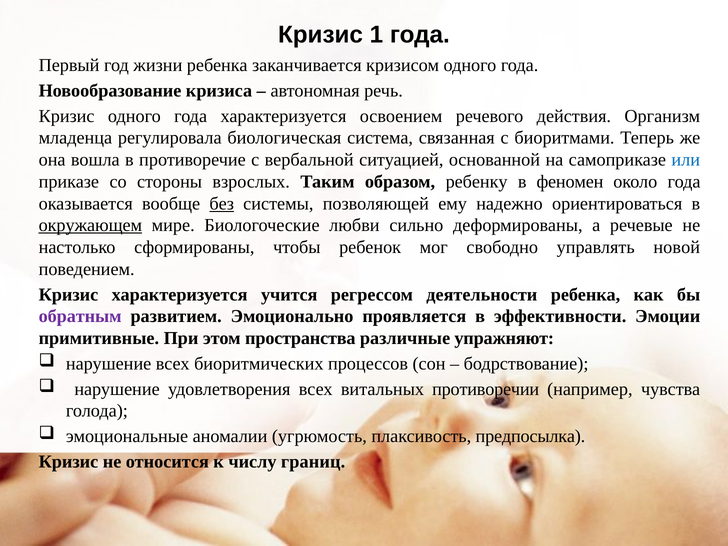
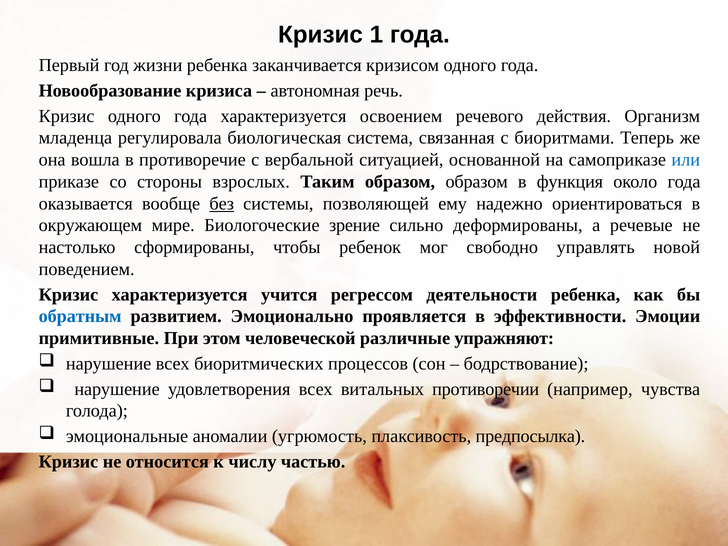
образом ребенку: ребенку -> образом
феномен: феномен -> функция
окружающем underline: present -> none
любви: любви -> зрение
обратным colour: purple -> blue
пространства: пространства -> человеческой
границ: границ -> частью
